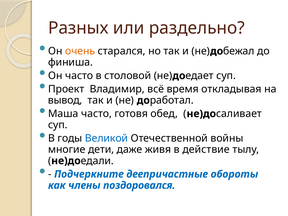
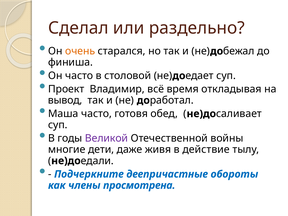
Разных: Разных -> Сделал
Великой colour: blue -> purple
поздоровался: поздоровался -> просмотрена
